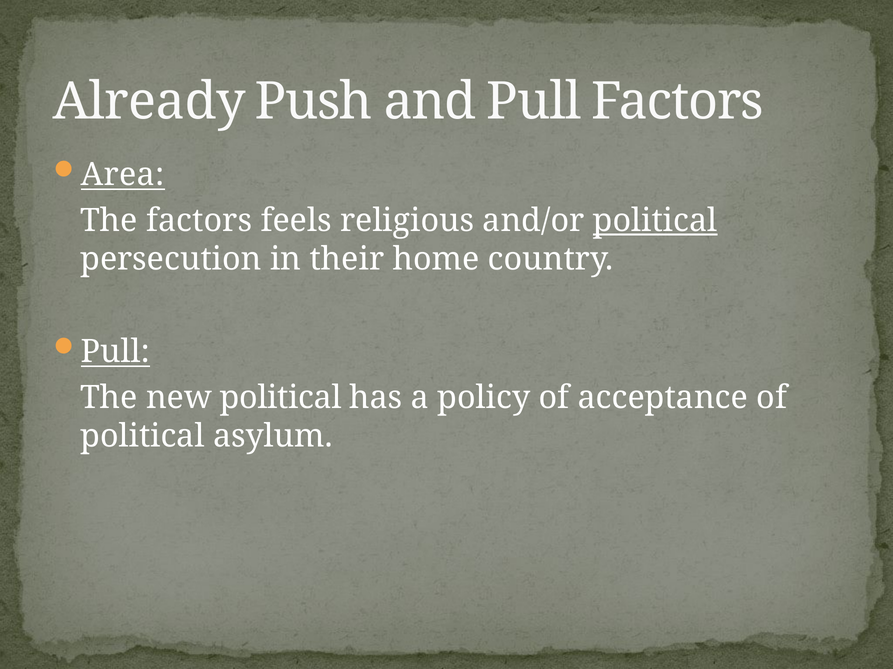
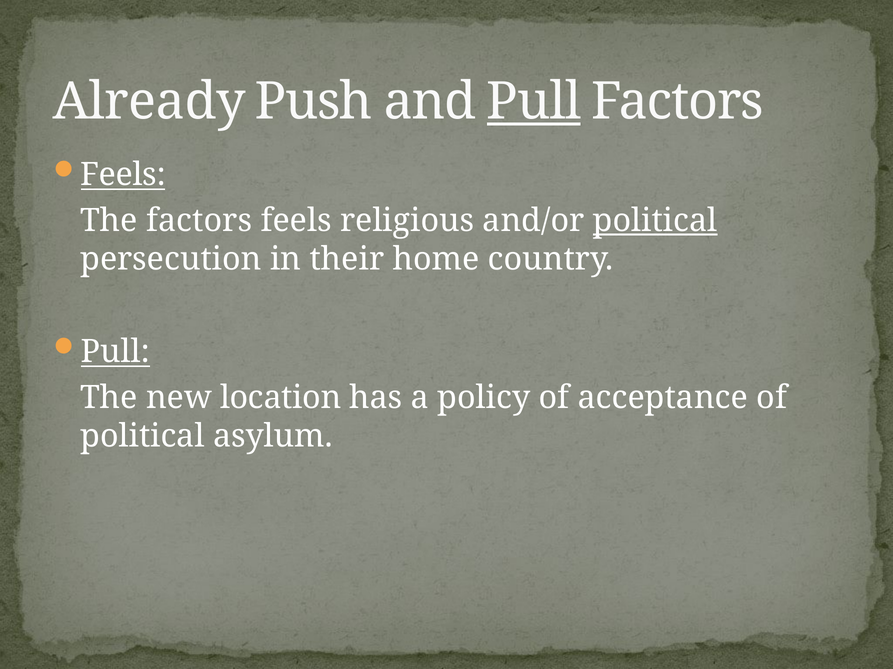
Pull at (534, 102) underline: none -> present
Area at (123, 175): Area -> Feels
new political: political -> location
